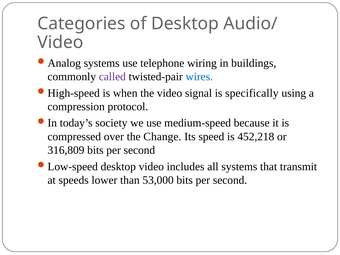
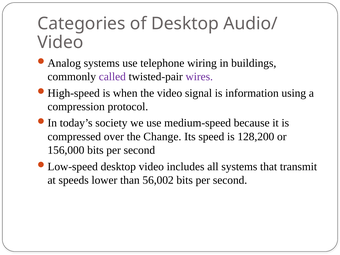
wires colour: blue -> purple
specifically: specifically -> information
452,218: 452,218 -> 128,200
316,809: 316,809 -> 156,000
53,000: 53,000 -> 56,002
